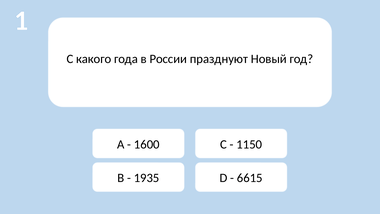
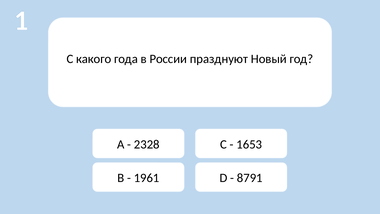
1600: 1600 -> 2328
1150: 1150 -> 1653
1935: 1935 -> 1961
6615: 6615 -> 8791
